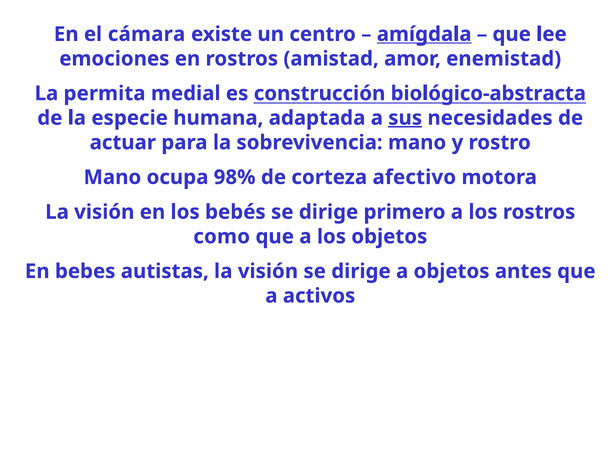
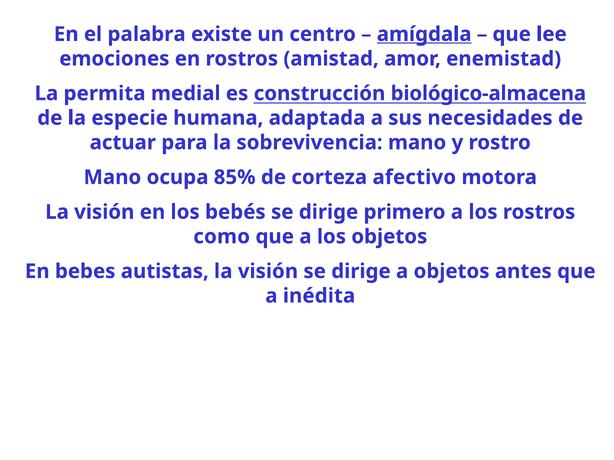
cámara: cámara -> palabra
biológico-abstracta: biológico-abstracta -> biológico-almacena
sus underline: present -> none
98%: 98% -> 85%
activos: activos -> inédita
